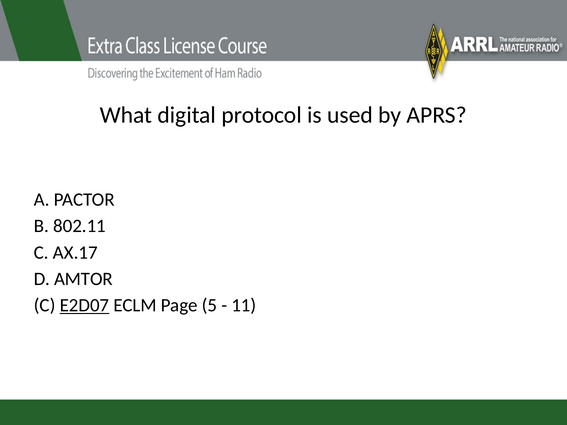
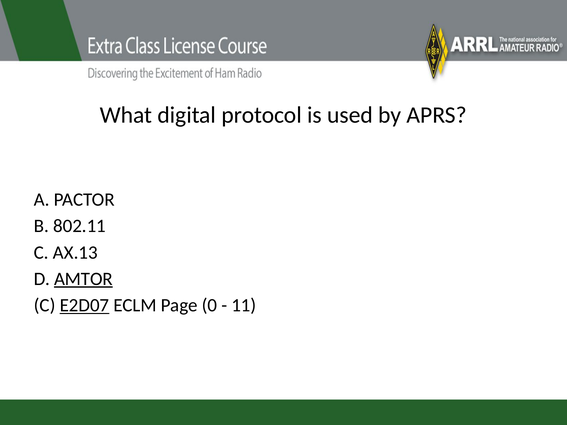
AX.17: AX.17 -> AX.13
AMTOR underline: none -> present
5: 5 -> 0
